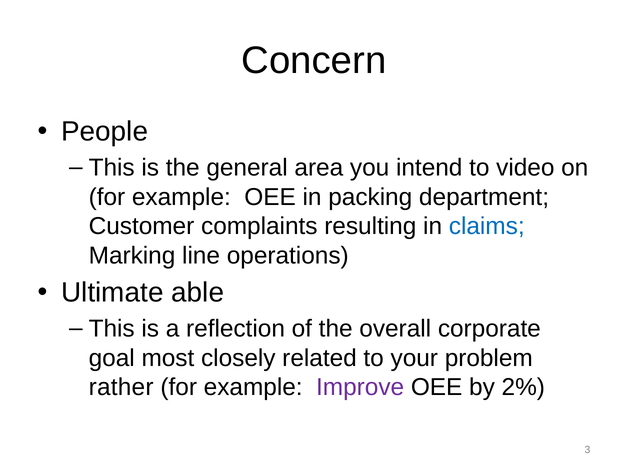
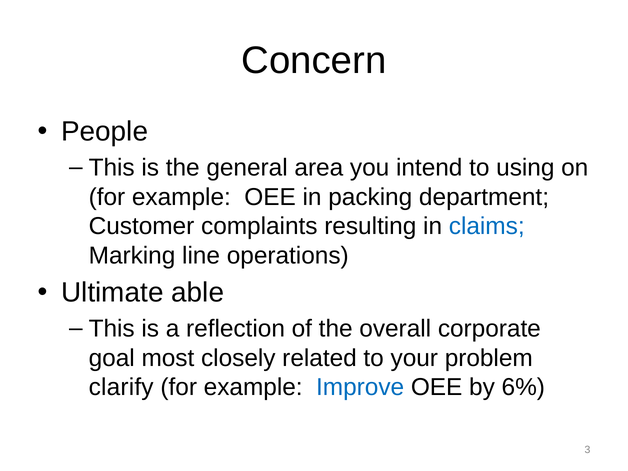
video: video -> using
rather: rather -> clarify
Improve colour: purple -> blue
2%: 2% -> 6%
